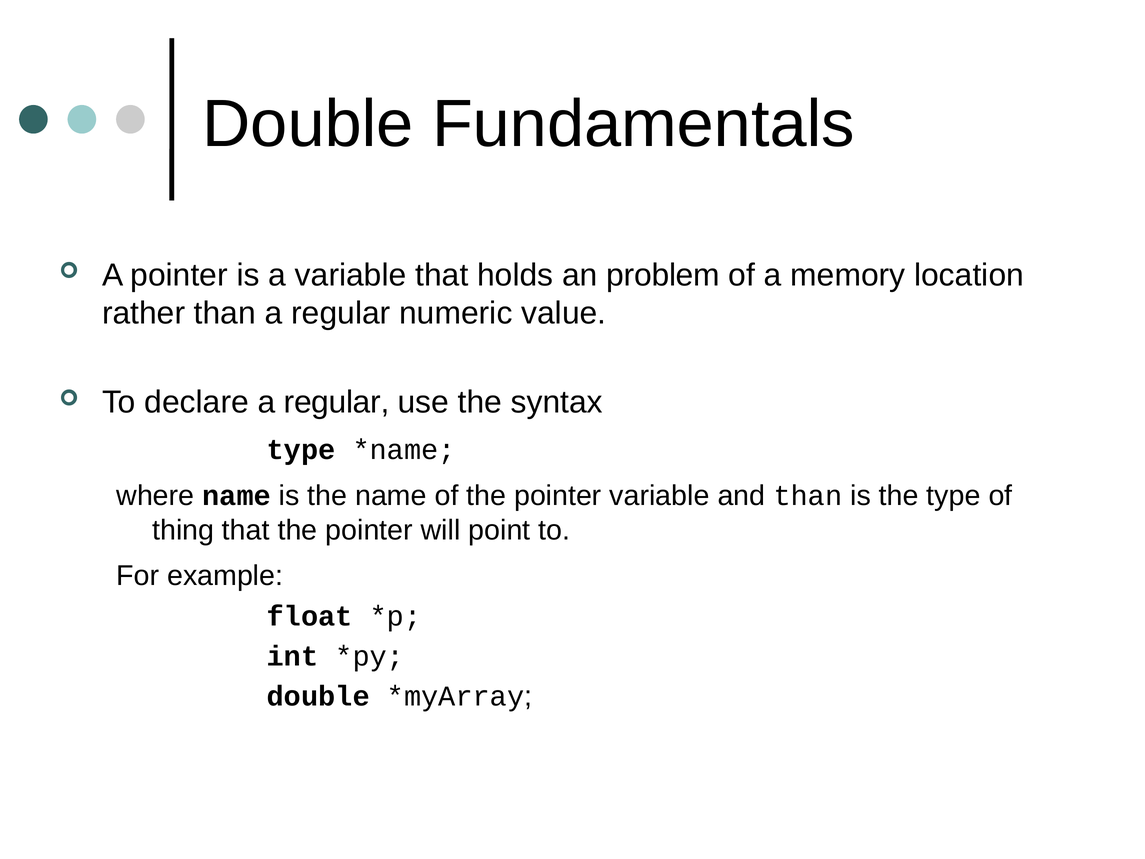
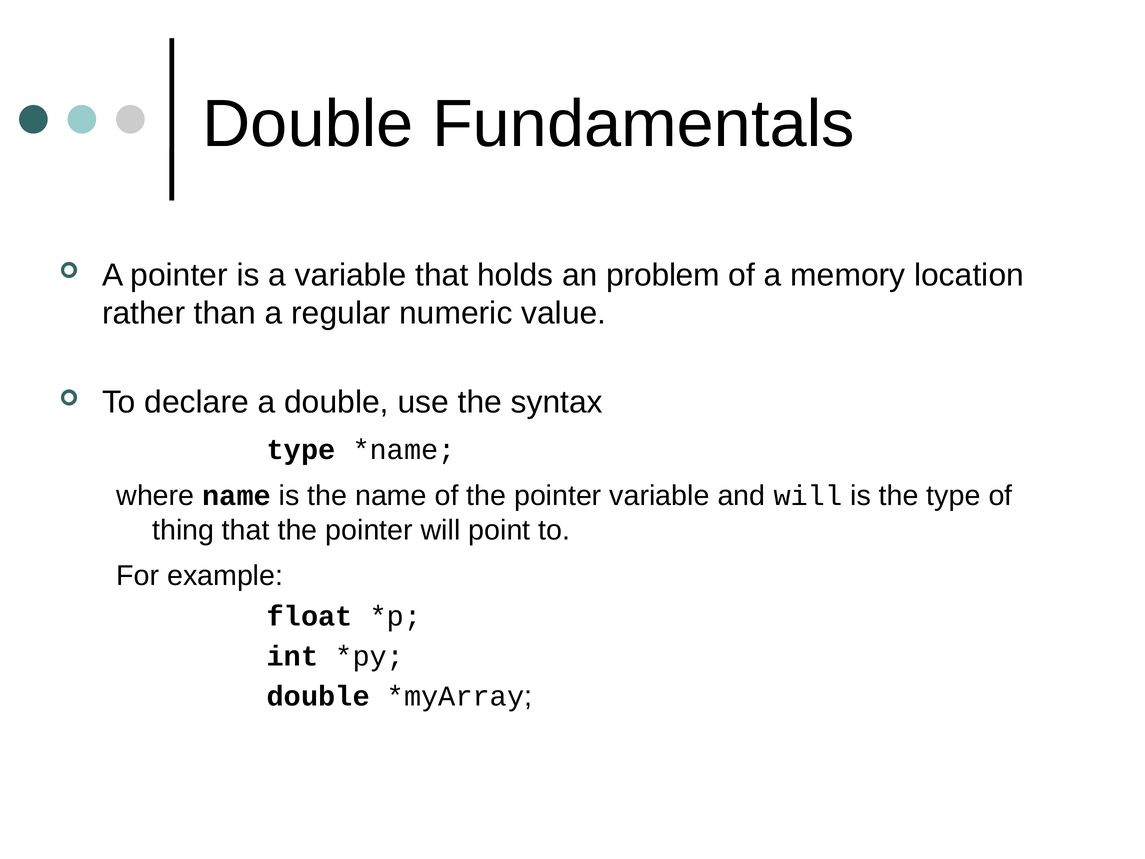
declare a regular: regular -> double
and than: than -> will
